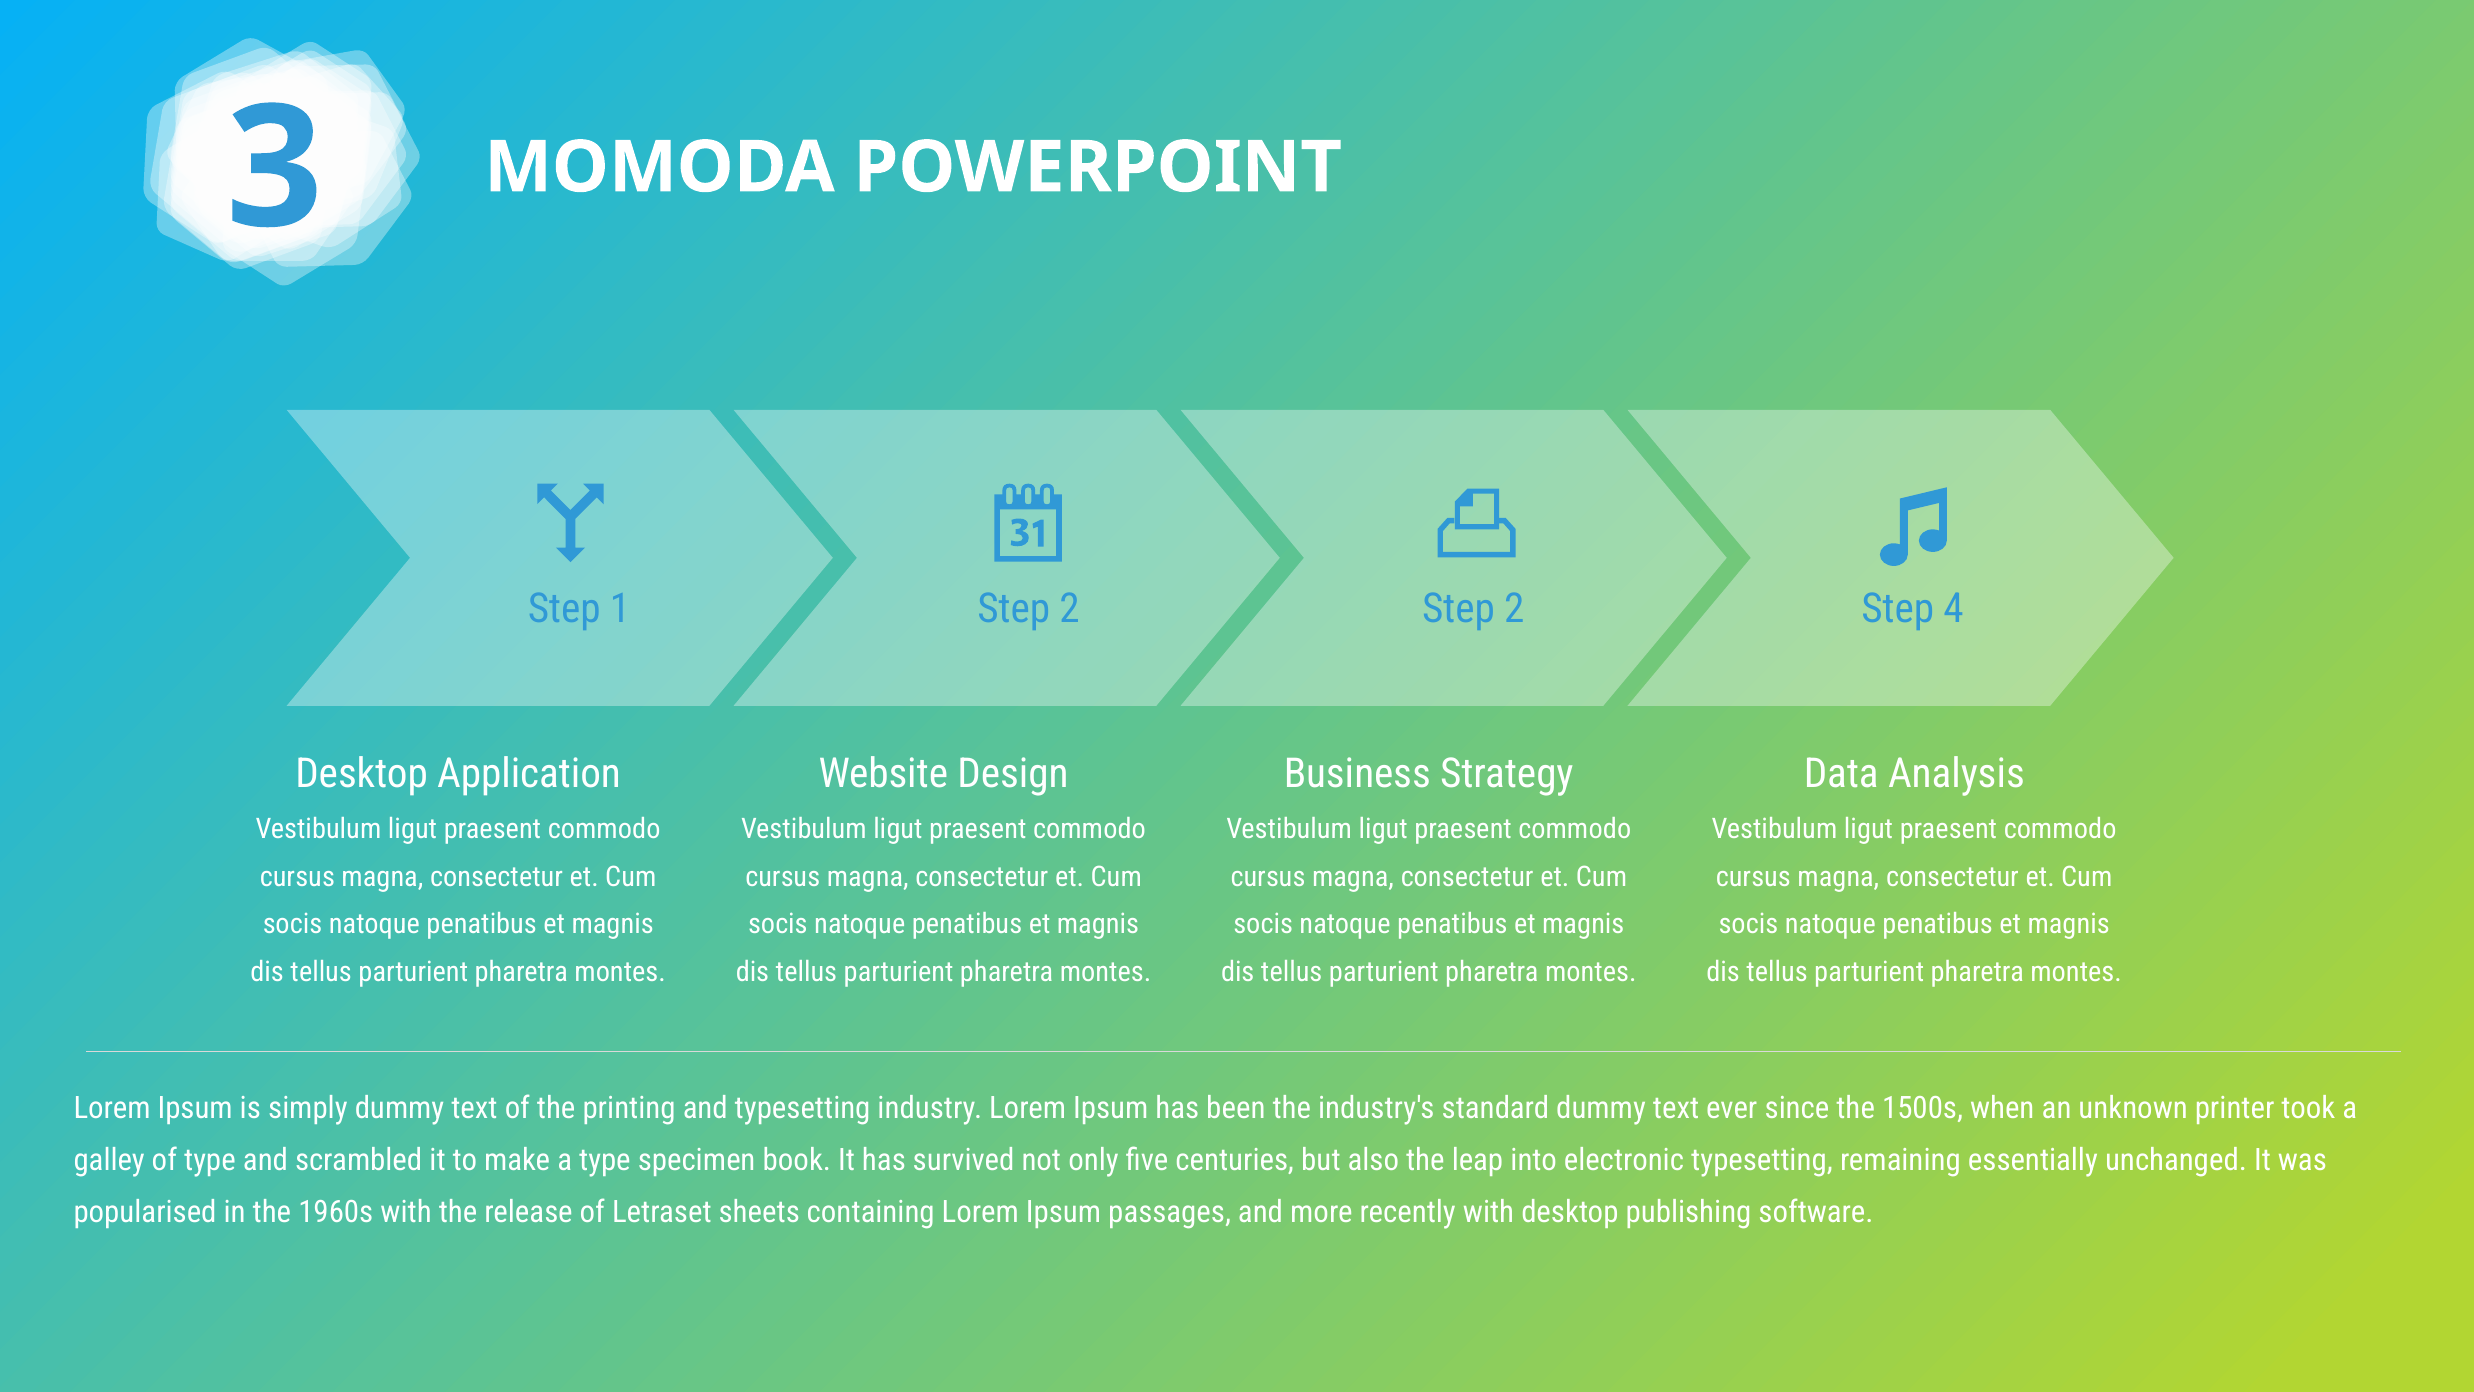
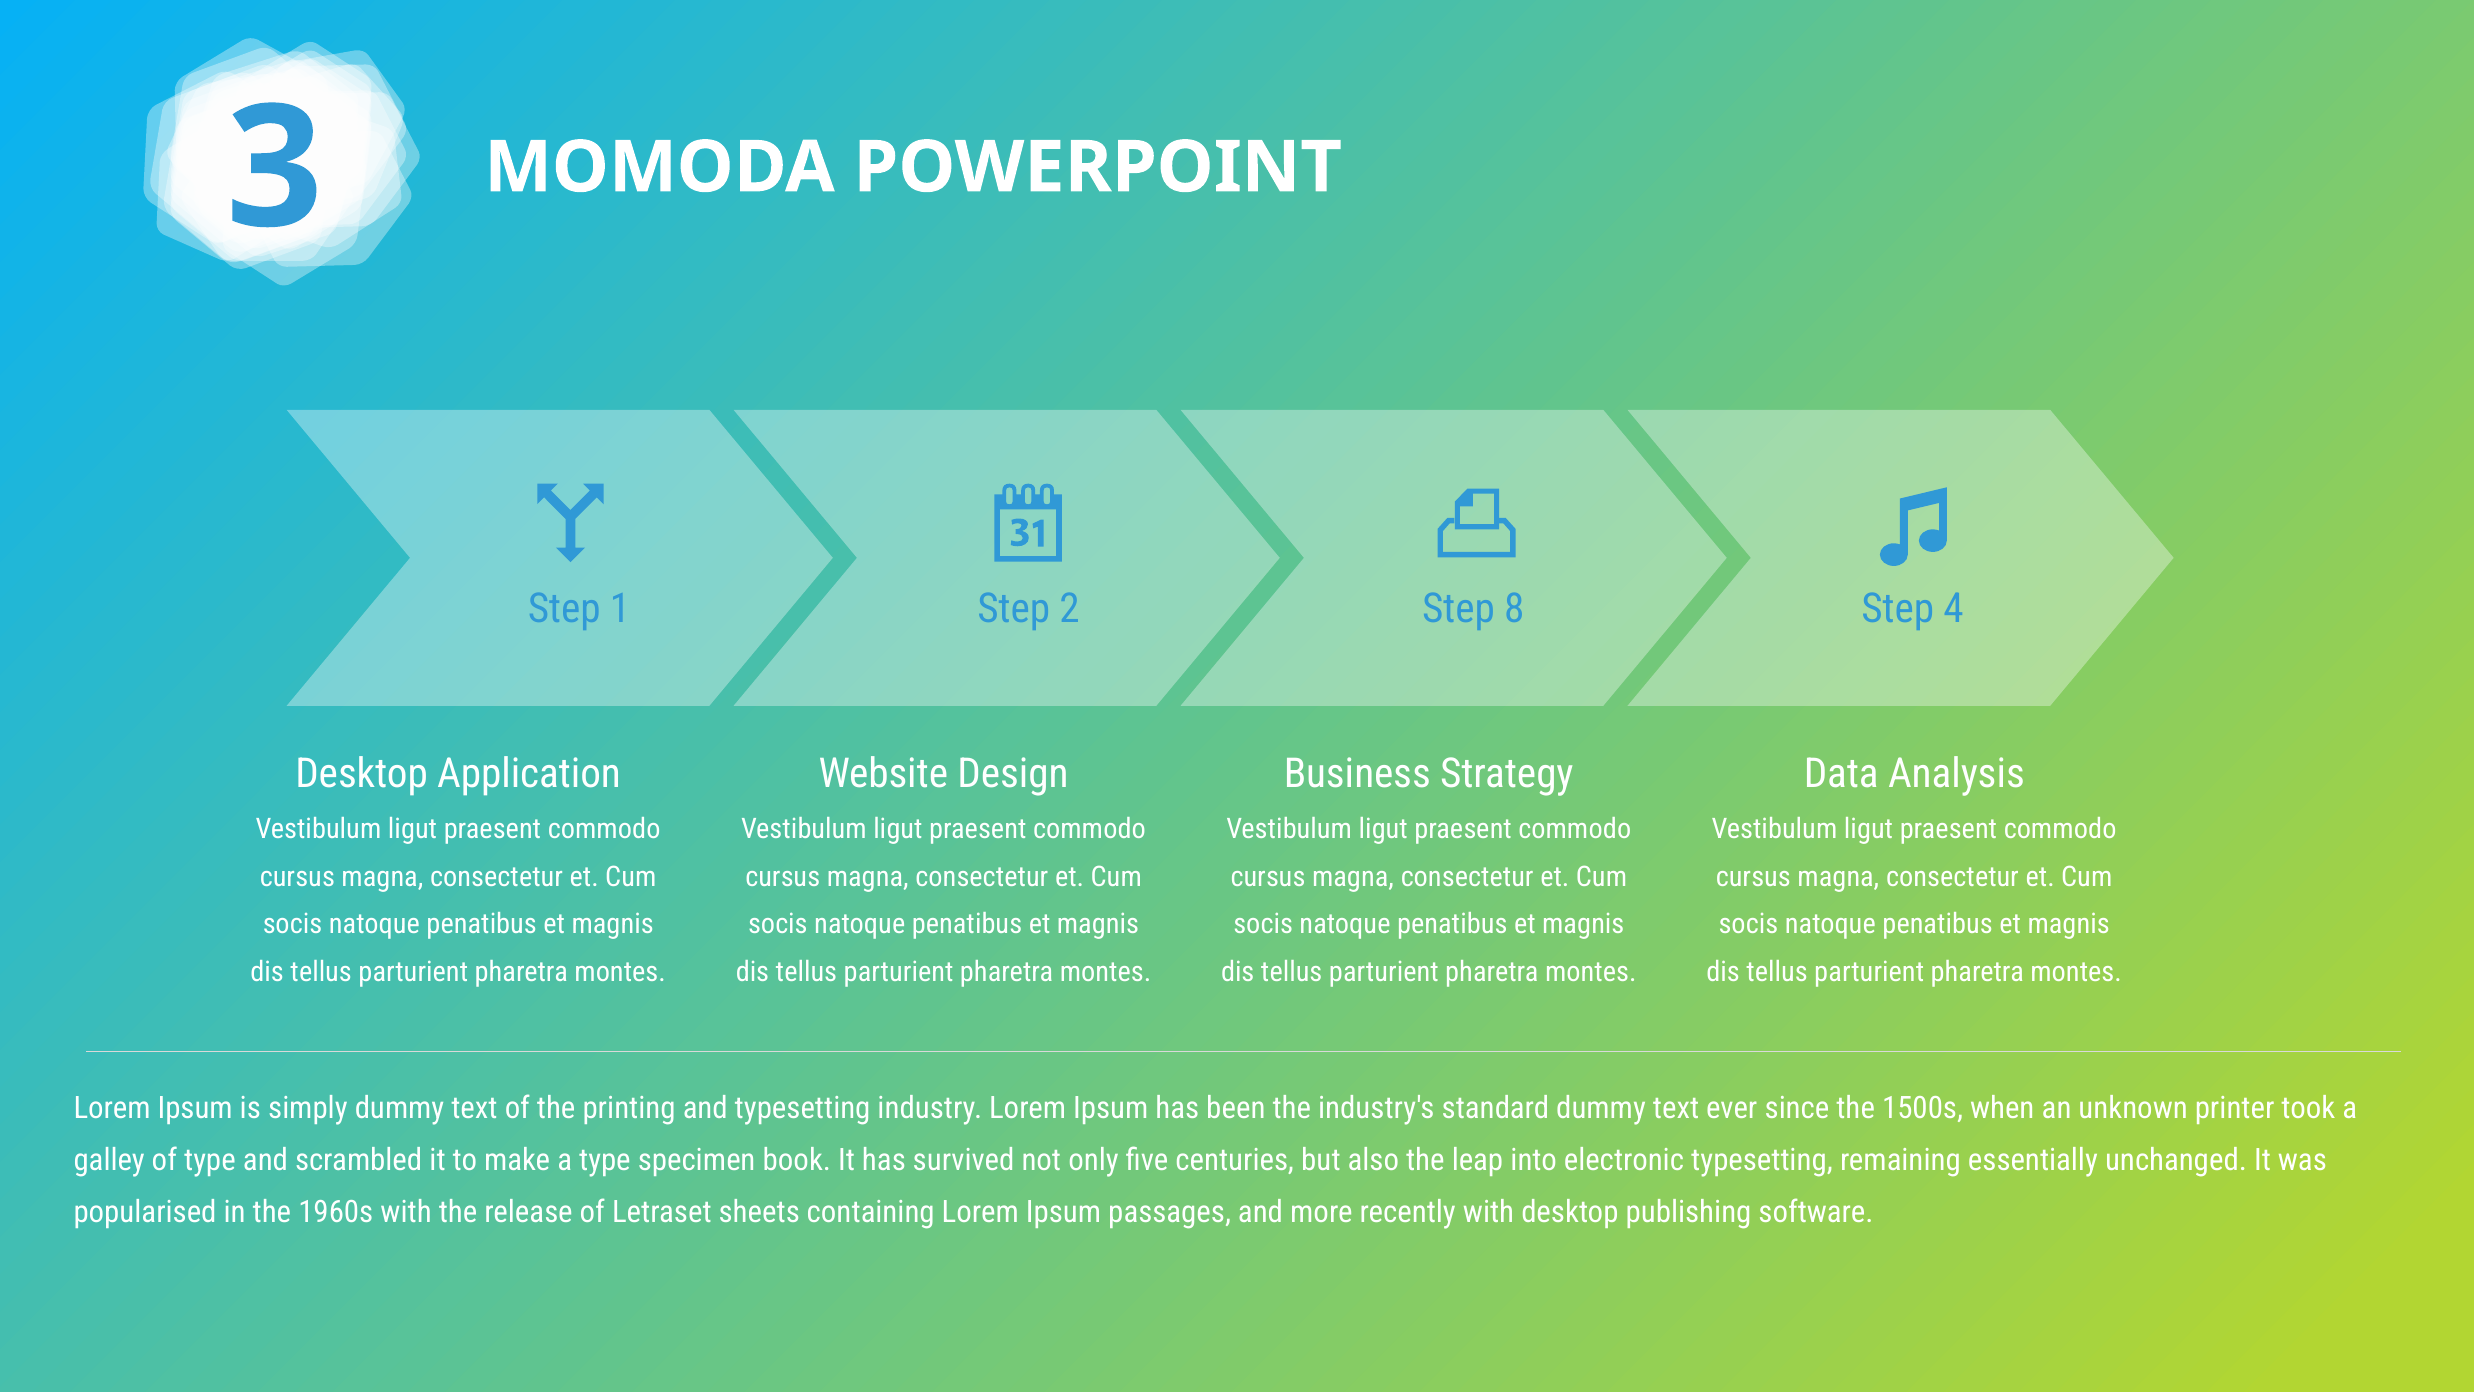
2 at (1514, 609): 2 -> 8
